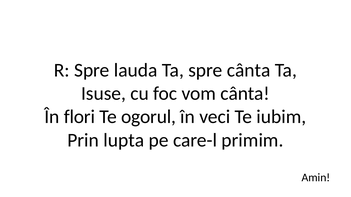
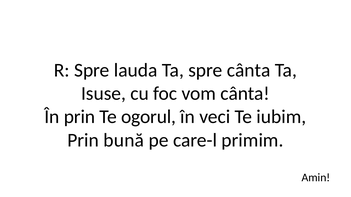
În flori: flori -> prin
lupta: lupta -> bună
